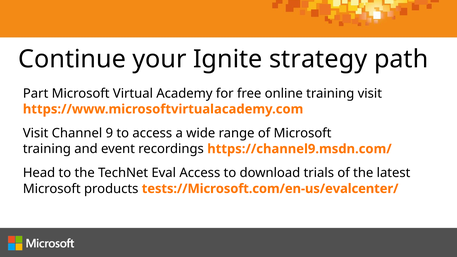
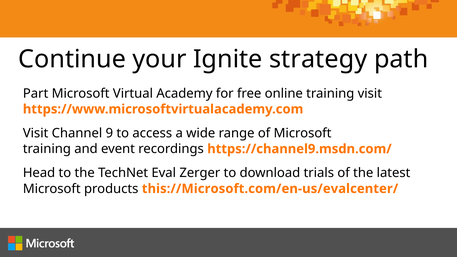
Eval Access: Access -> Zerger
tests://Microsoft.com/en-us/evalcenter/: tests://Microsoft.com/en-us/evalcenter/ -> this://Microsoft.com/en-us/evalcenter/
